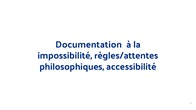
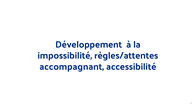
Documentation: Documentation -> Développement
philosophiques: philosophiques -> accompagnant
